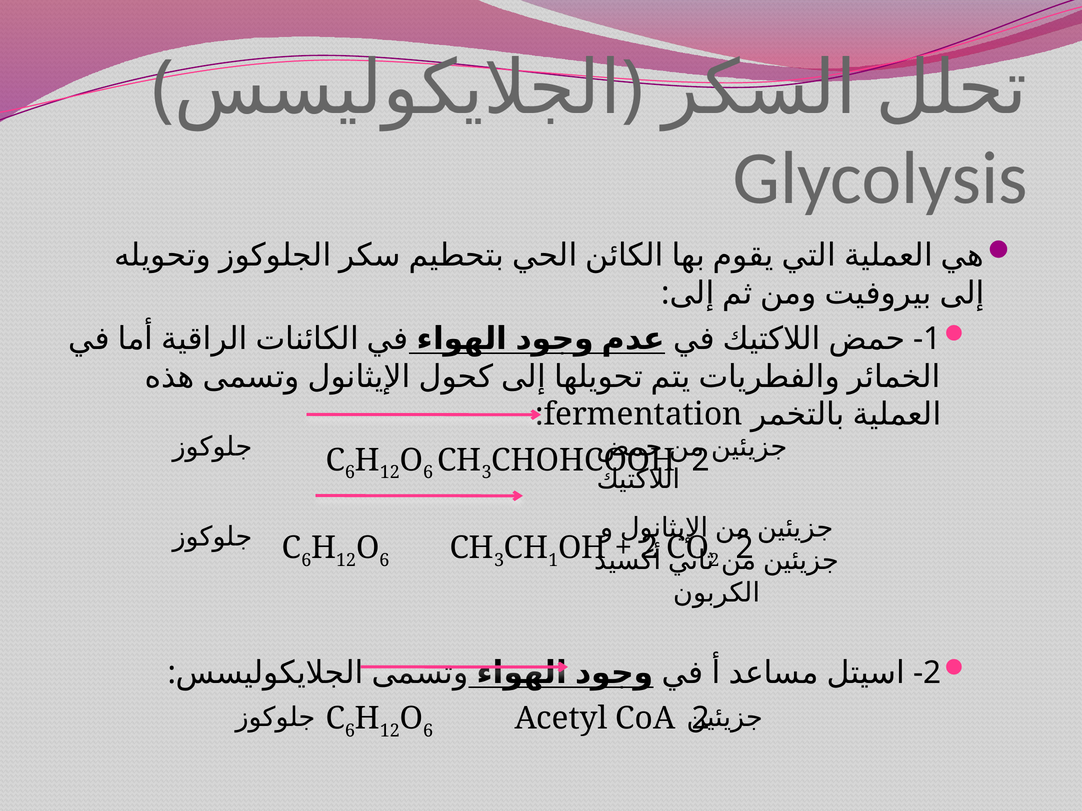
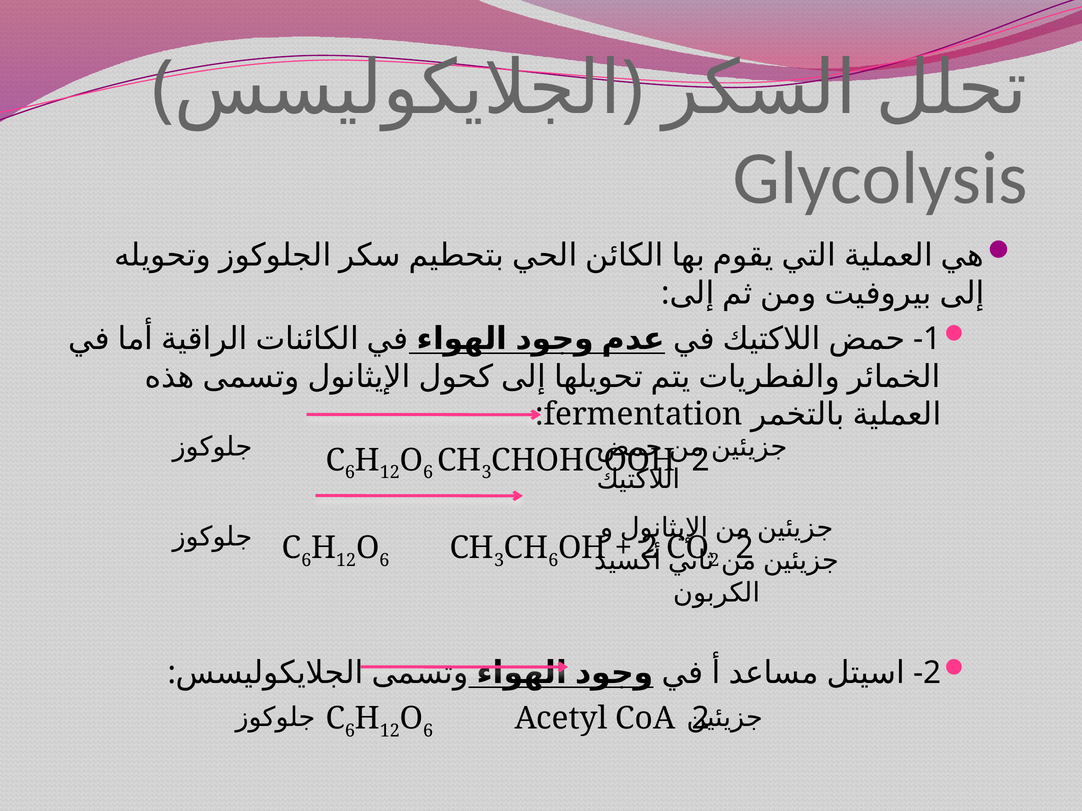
1 at (553, 560): 1 -> 6
